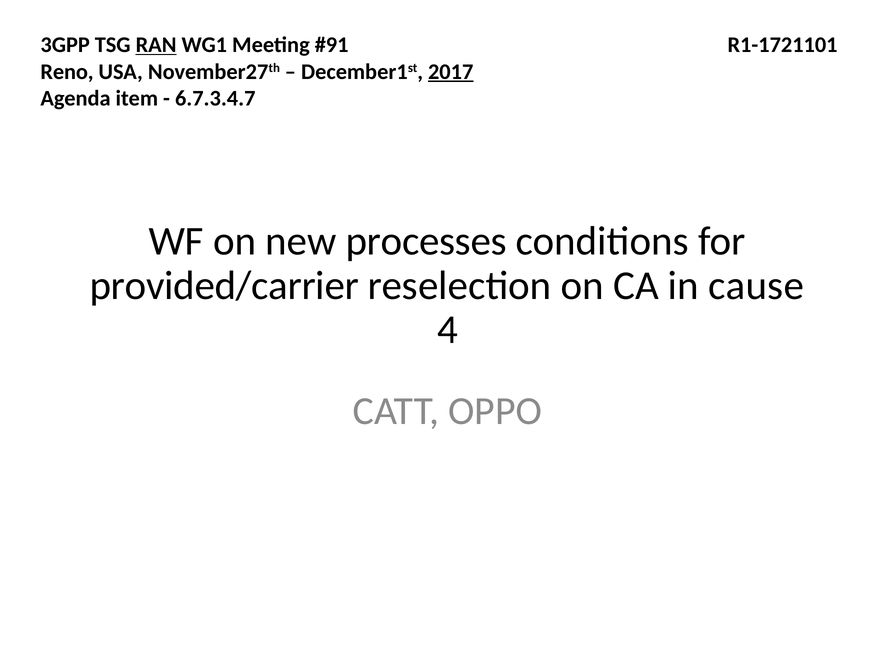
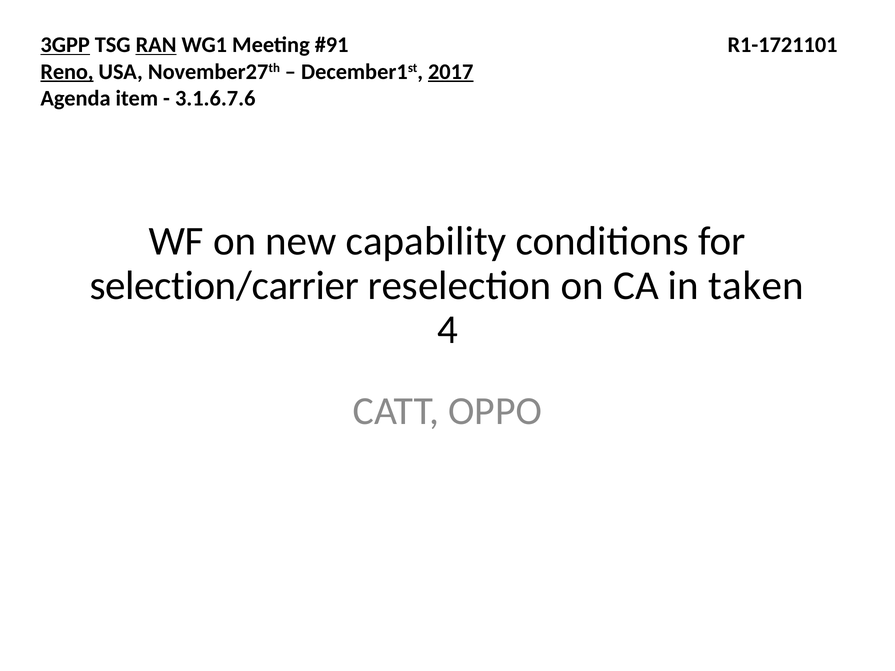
3GPP underline: none -> present
Reno underline: none -> present
6.7.3.4.7: 6.7.3.4.7 -> 3.1.6.7.6
processes: processes -> capability
provided/carrier: provided/carrier -> selection/carrier
cause: cause -> taken
